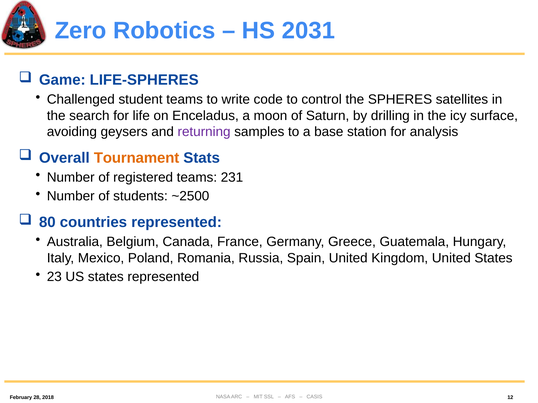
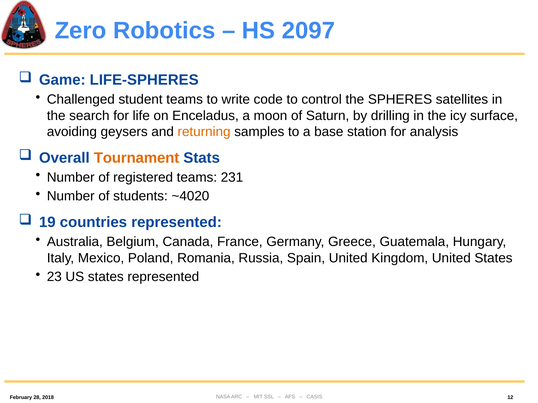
2031: 2031 -> 2097
returning colour: purple -> orange
~2500: ~2500 -> ~4020
80: 80 -> 19
